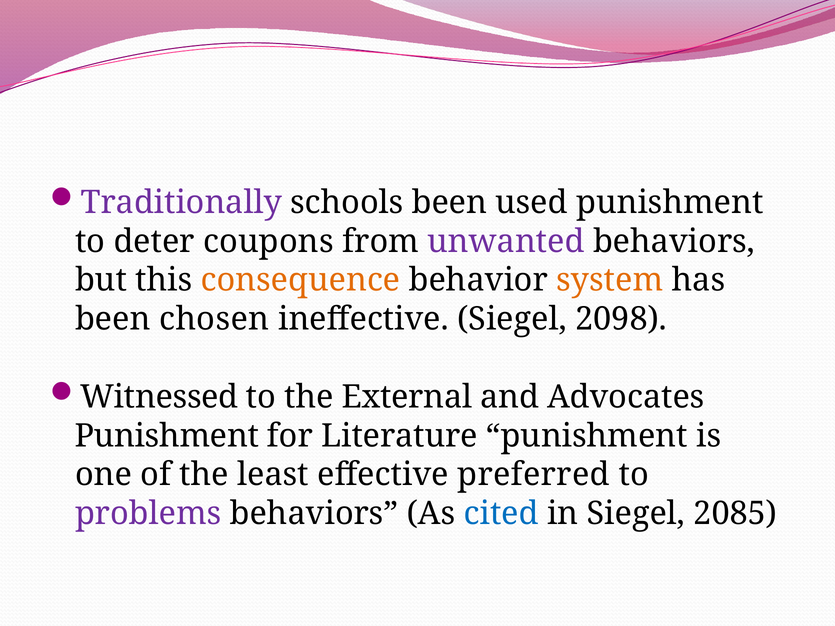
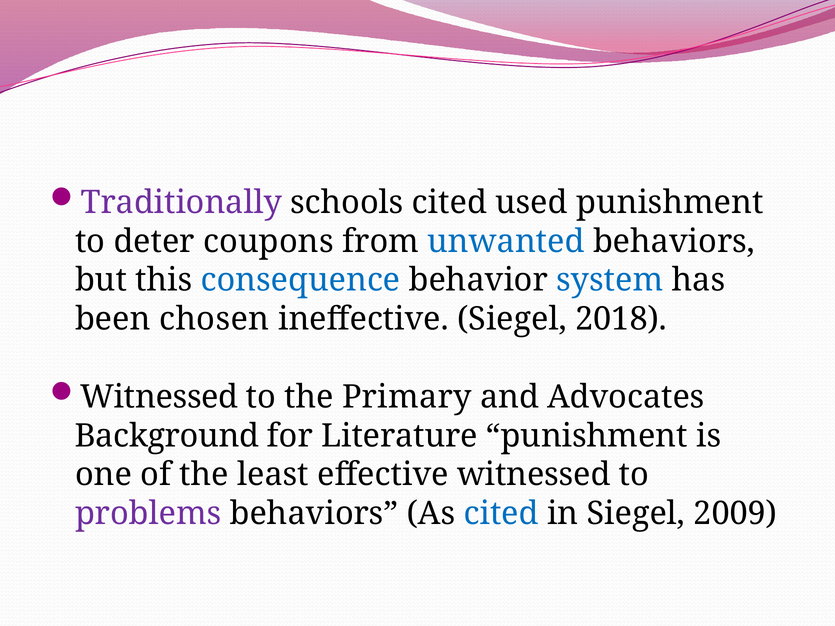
schools been: been -> cited
unwanted colour: purple -> blue
consequence colour: orange -> blue
system colour: orange -> blue
2098: 2098 -> 2018
External: External -> Primary
Punishment at (167, 436): Punishment -> Background
effective preferred: preferred -> witnessed
2085: 2085 -> 2009
